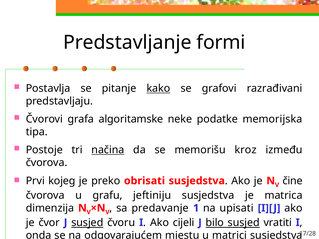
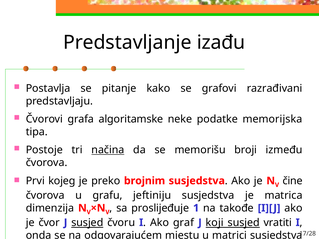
formi: formi -> izađu
kako underline: present -> none
kroz: kroz -> broji
obrisati: obrisati -> brojnim
predavanje: predavanje -> proslijeđuje
upisati: upisati -> takođe
cijeli: cijeli -> graf
bilo: bilo -> koji
